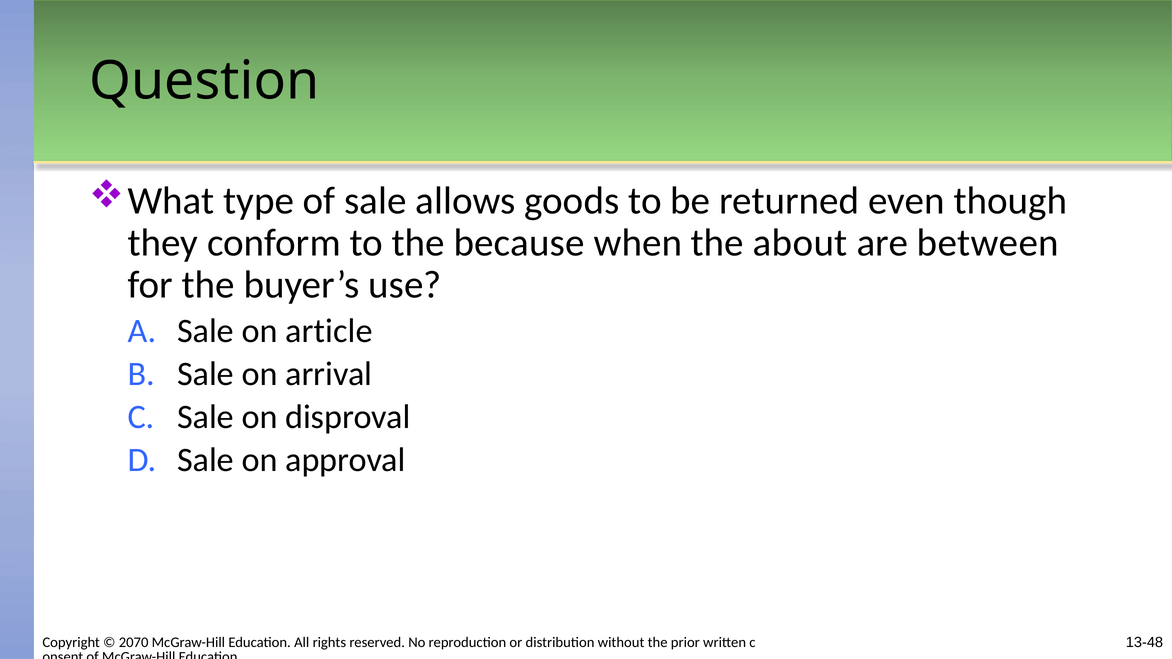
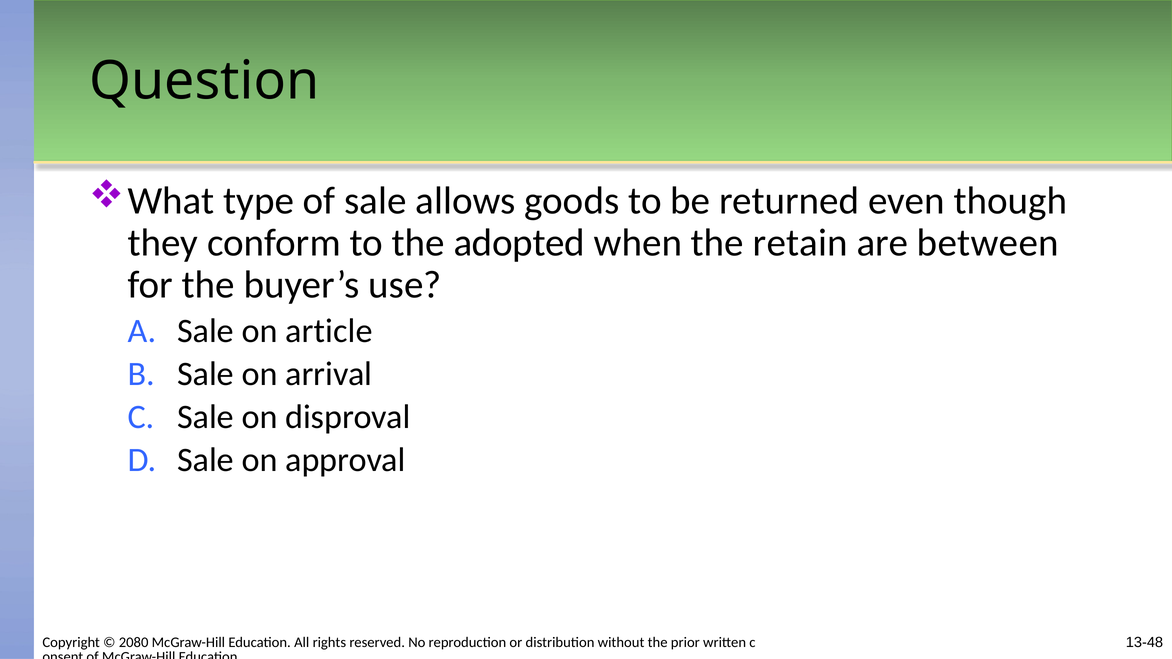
because: because -> adopted
about: about -> retain
2070: 2070 -> 2080
